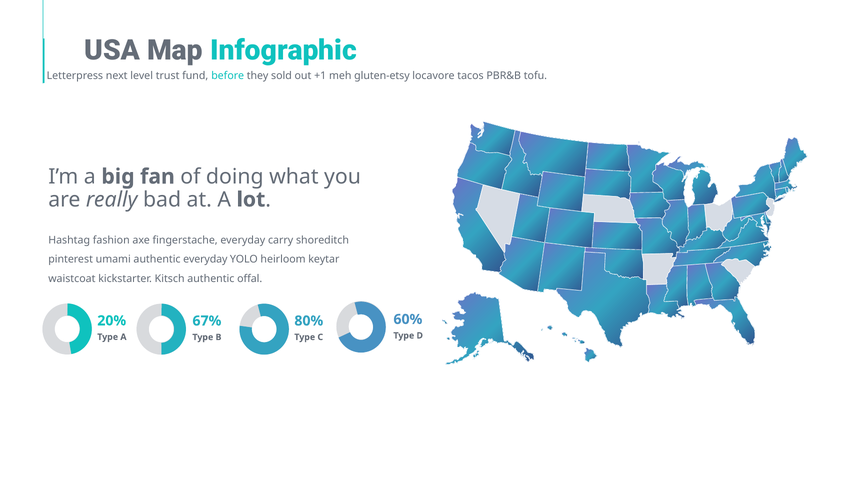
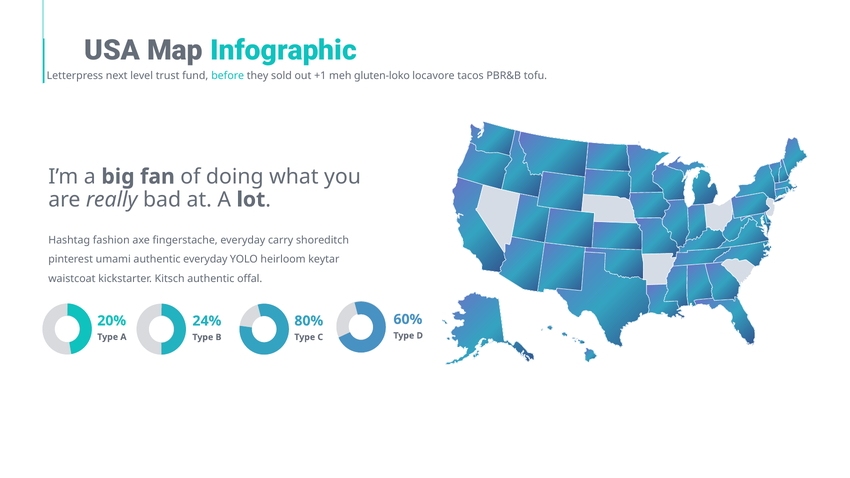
gluten-etsy: gluten-etsy -> gluten-loko
67%: 67% -> 24%
